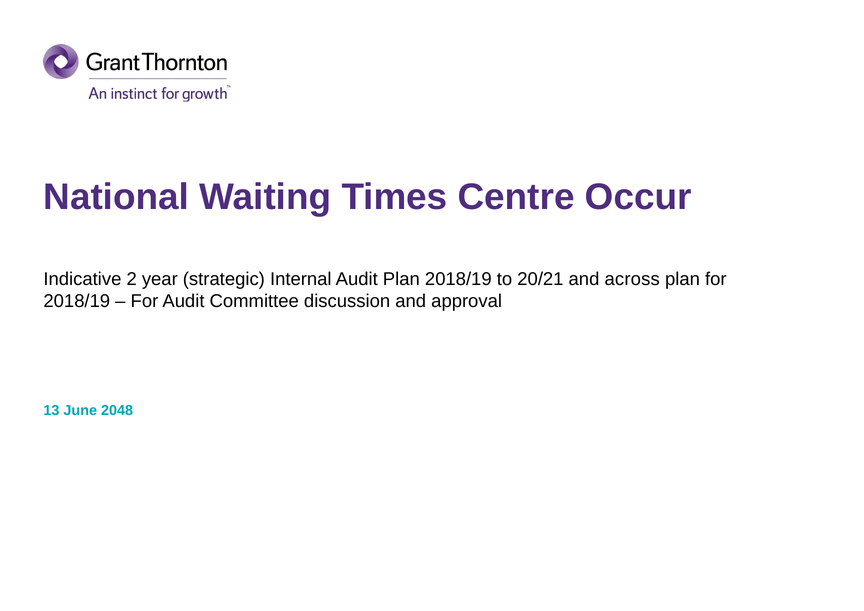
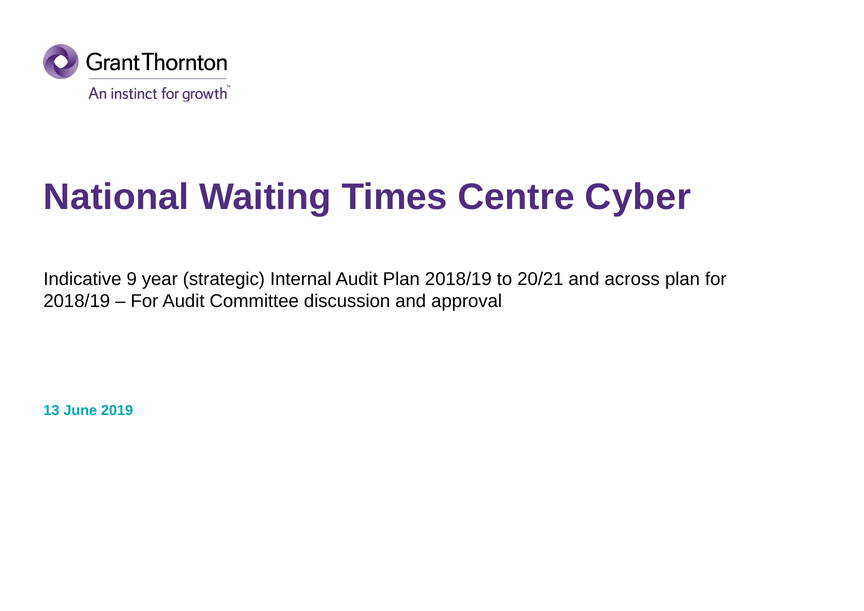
Occur: Occur -> Cyber
2: 2 -> 9
2048: 2048 -> 2019
